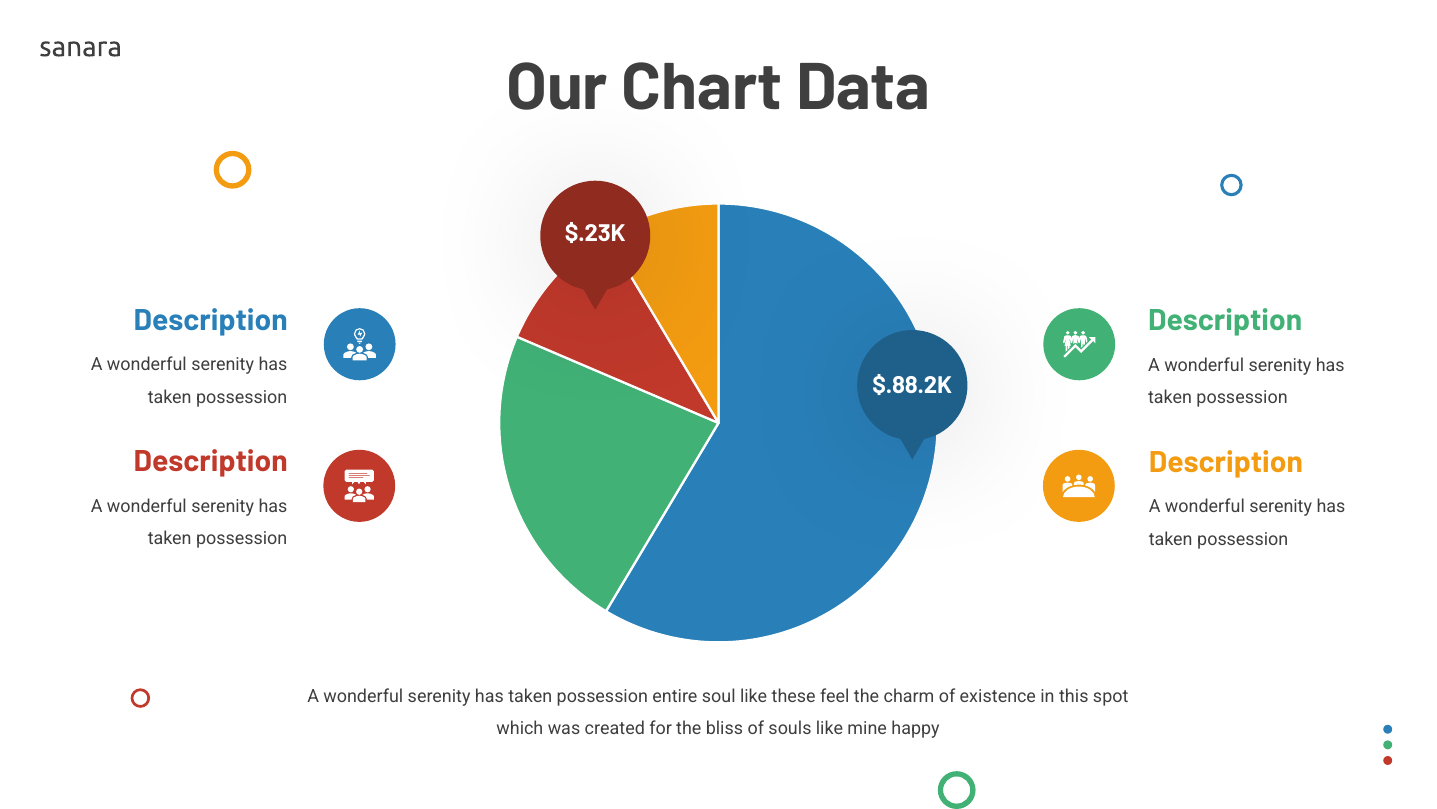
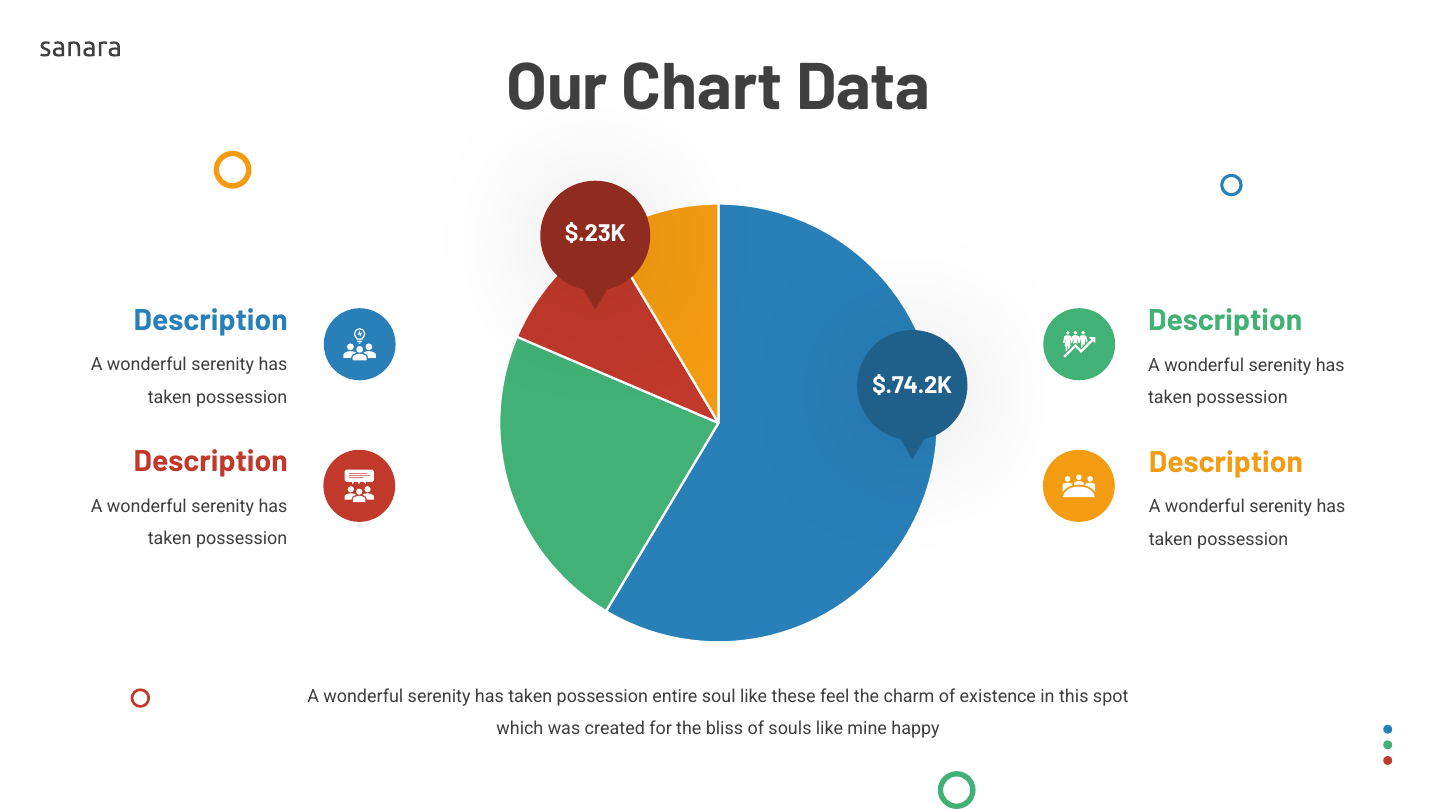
$.88.2K: $.88.2K -> $.74.2K
